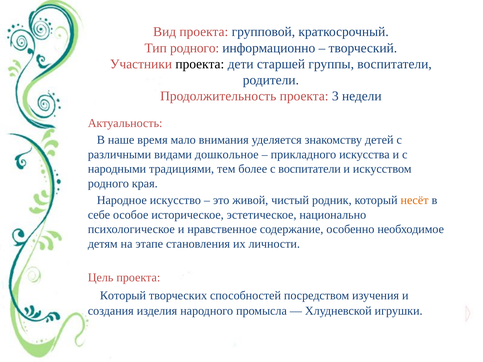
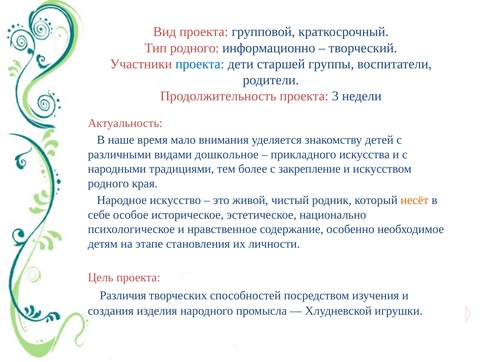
проекта at (200, 64) colour: black -> blue
с воспитатели: воспитатели -> закрепление
Который at (123, 296): Который -> Различия
